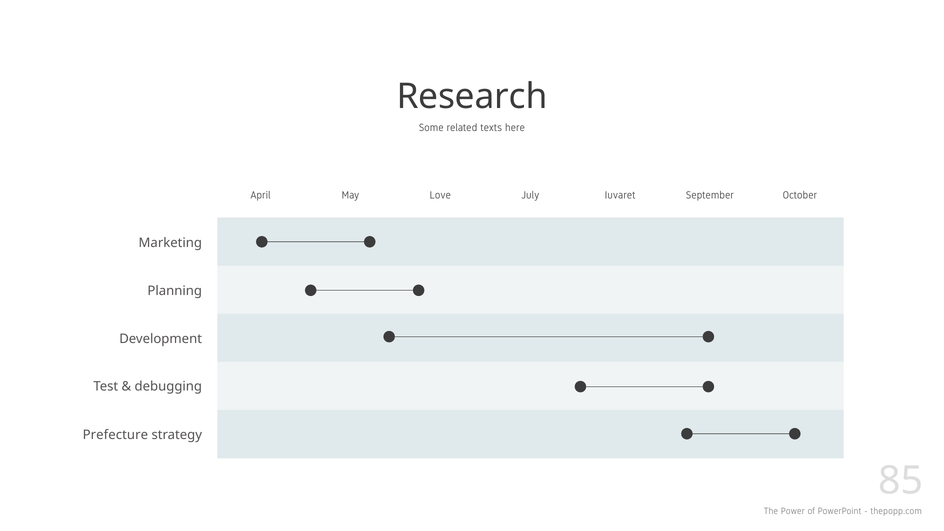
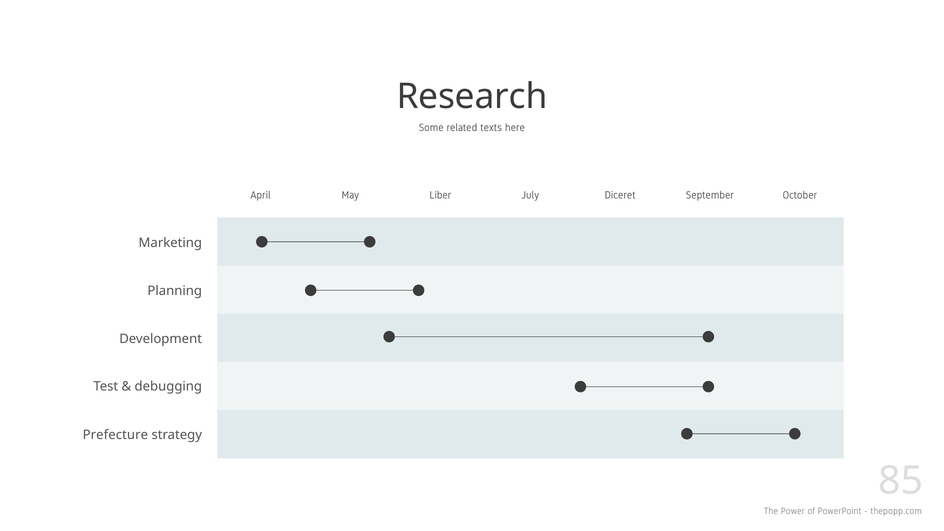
Love: Love -> Liber
Iuvaret: Iuvaret -> Diceret
